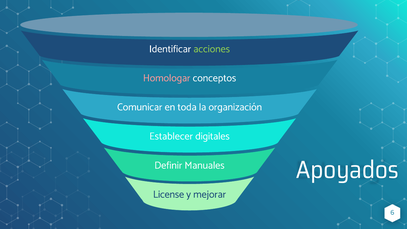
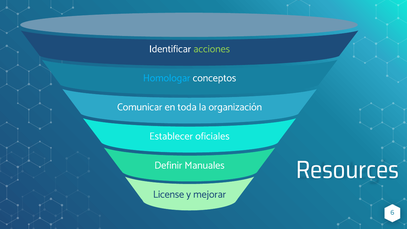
Homologar colour: pink -> light blue
digitales: digitales -> oficiales
Apoyados: Apoyados -> Resources
